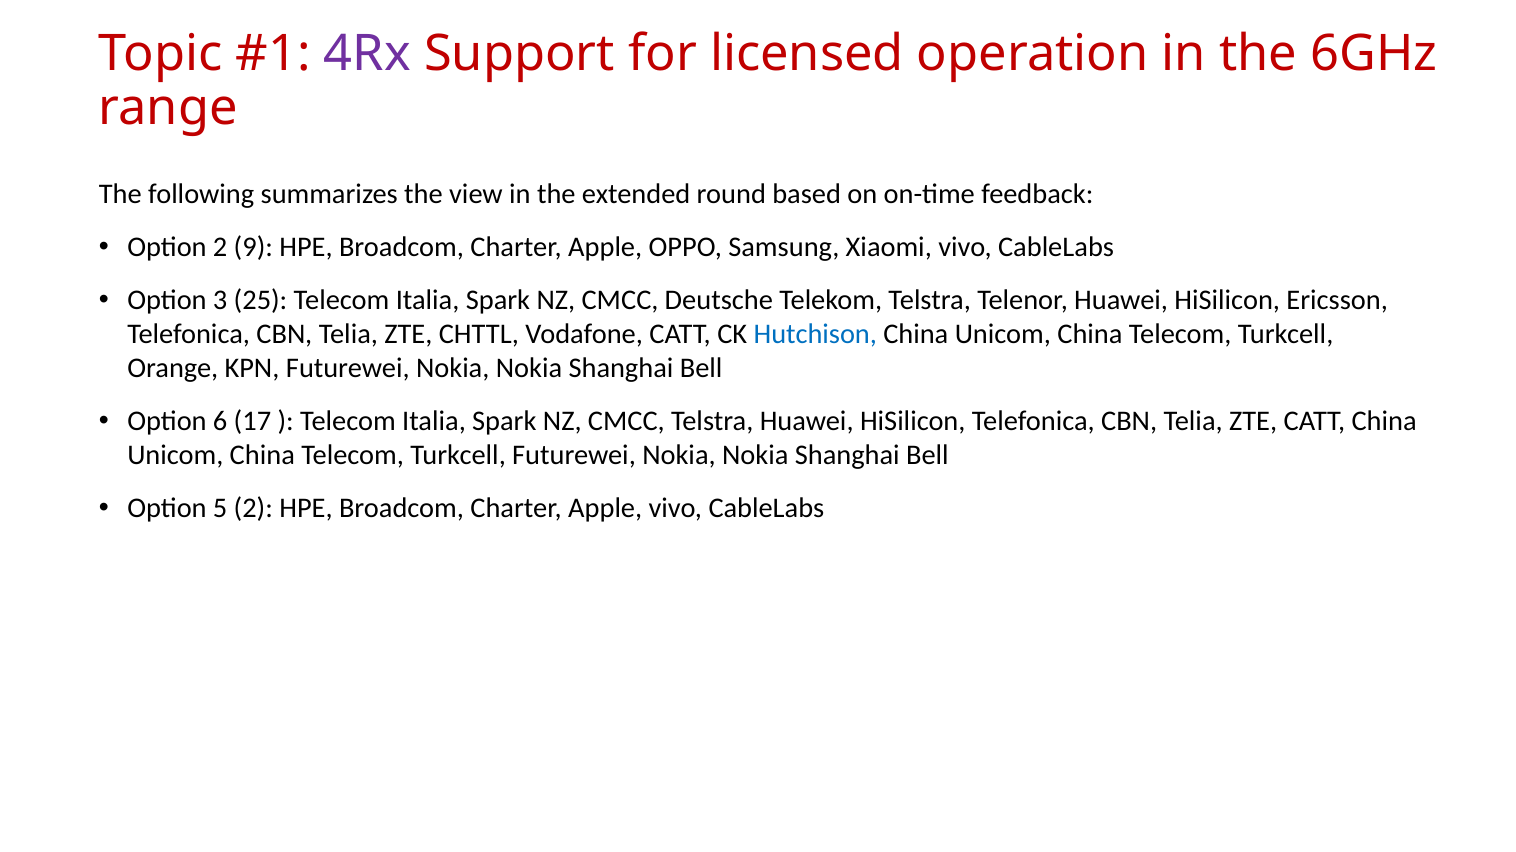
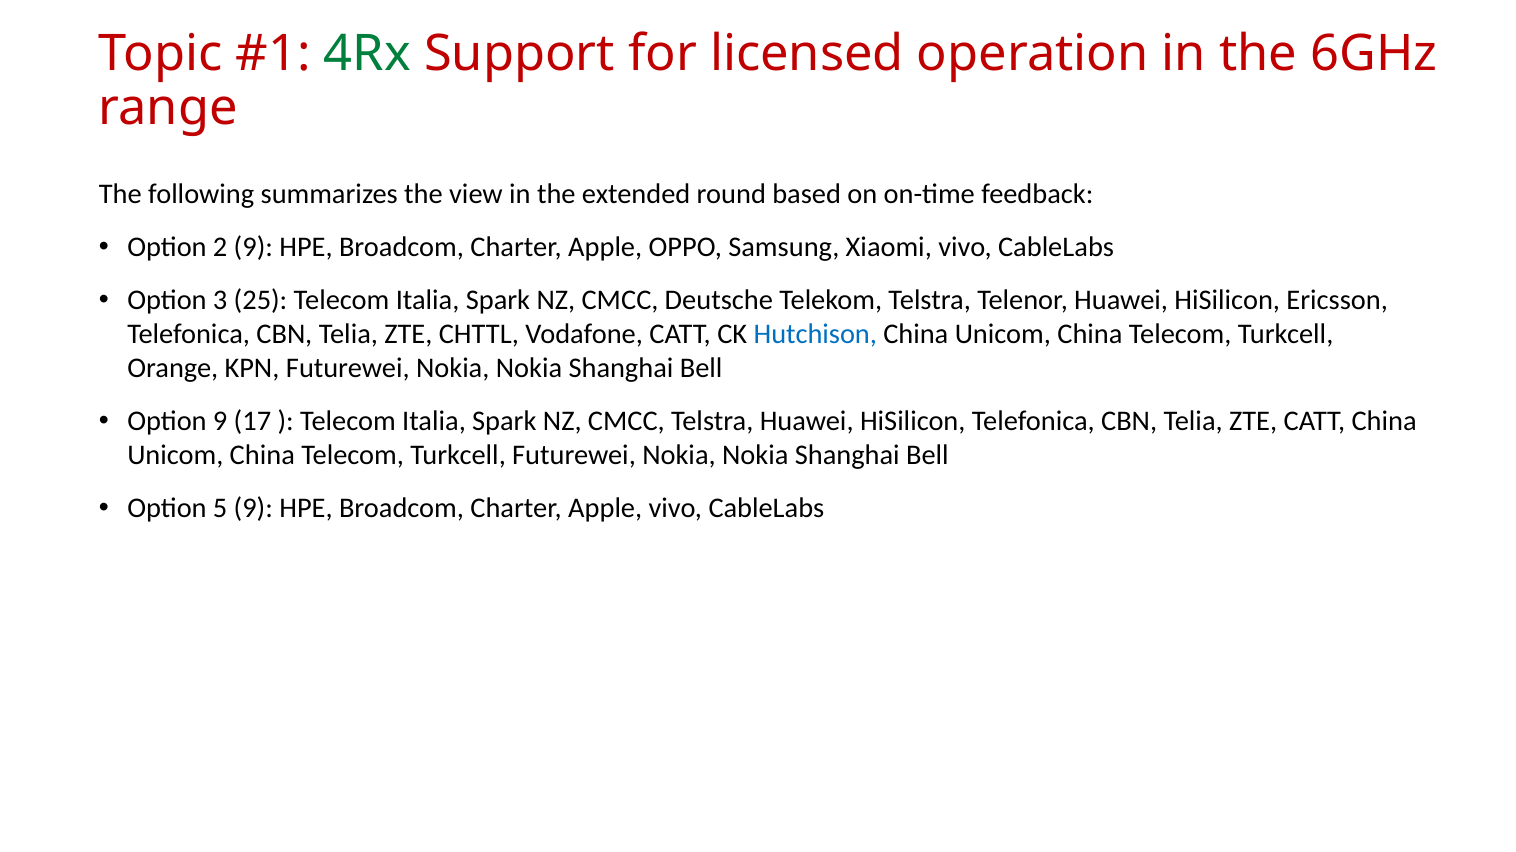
4Rx colour: purple -> green
Option 6: 6 -> 9
5 2: 2 -> 9
